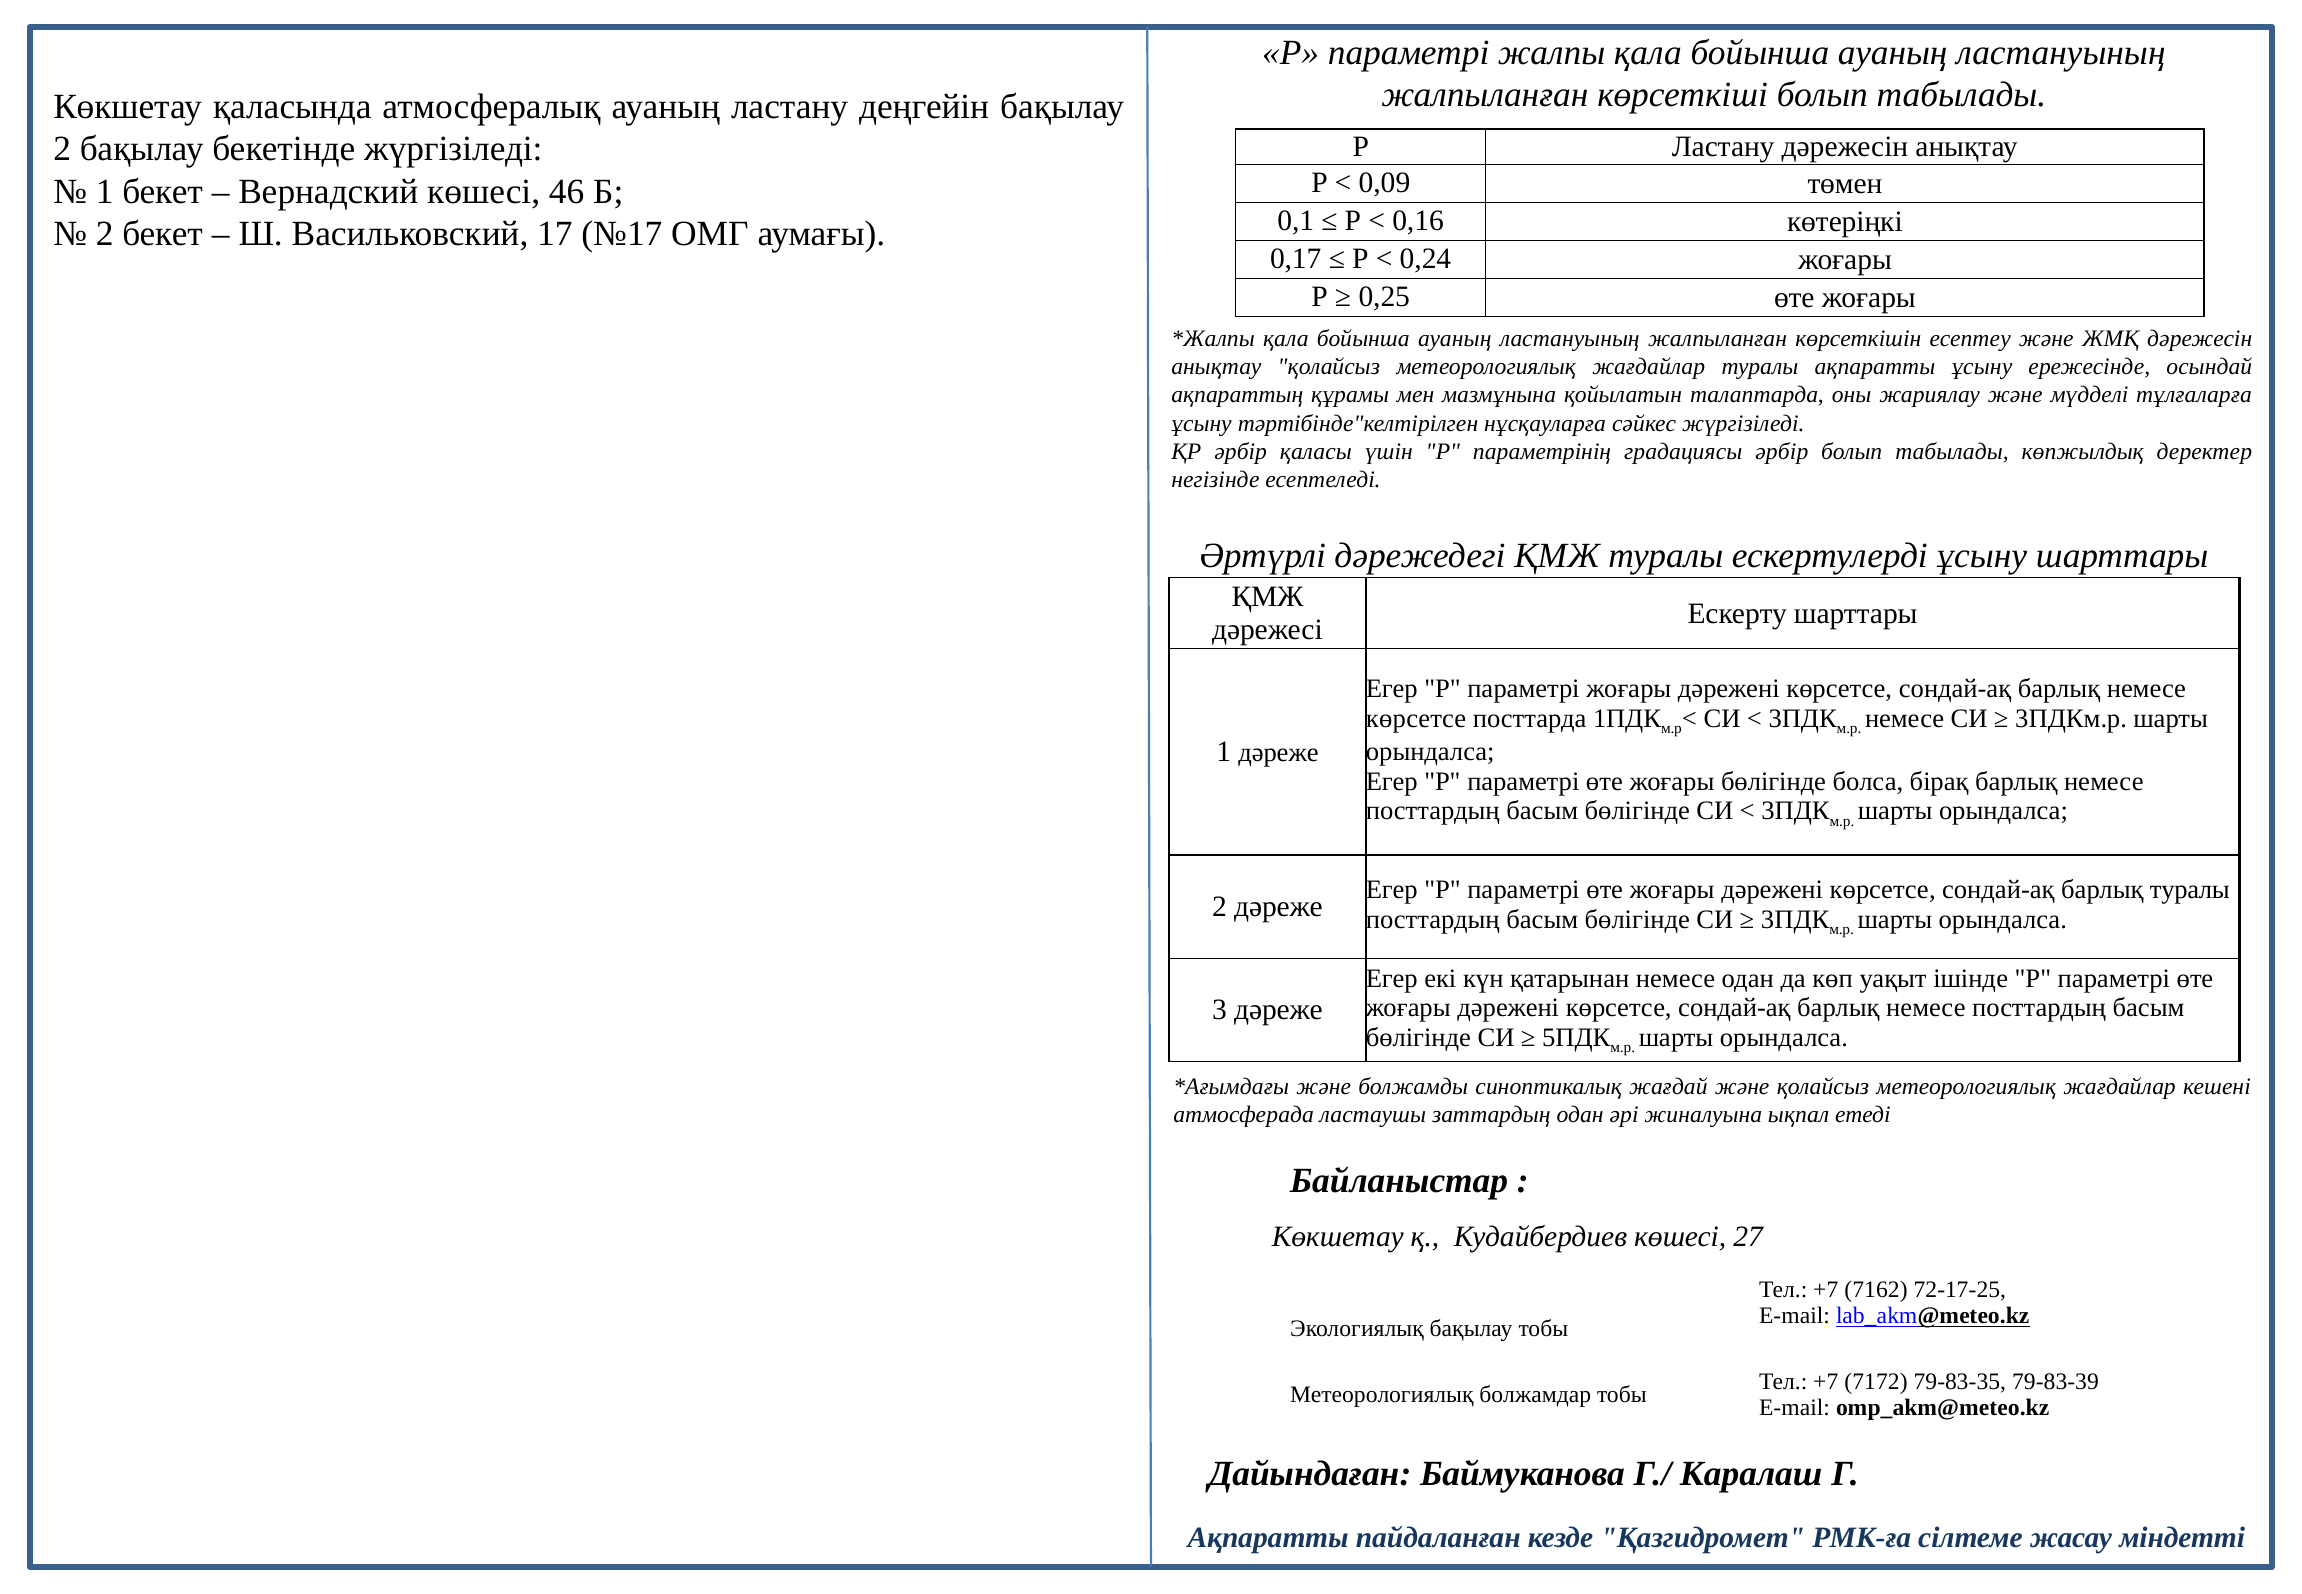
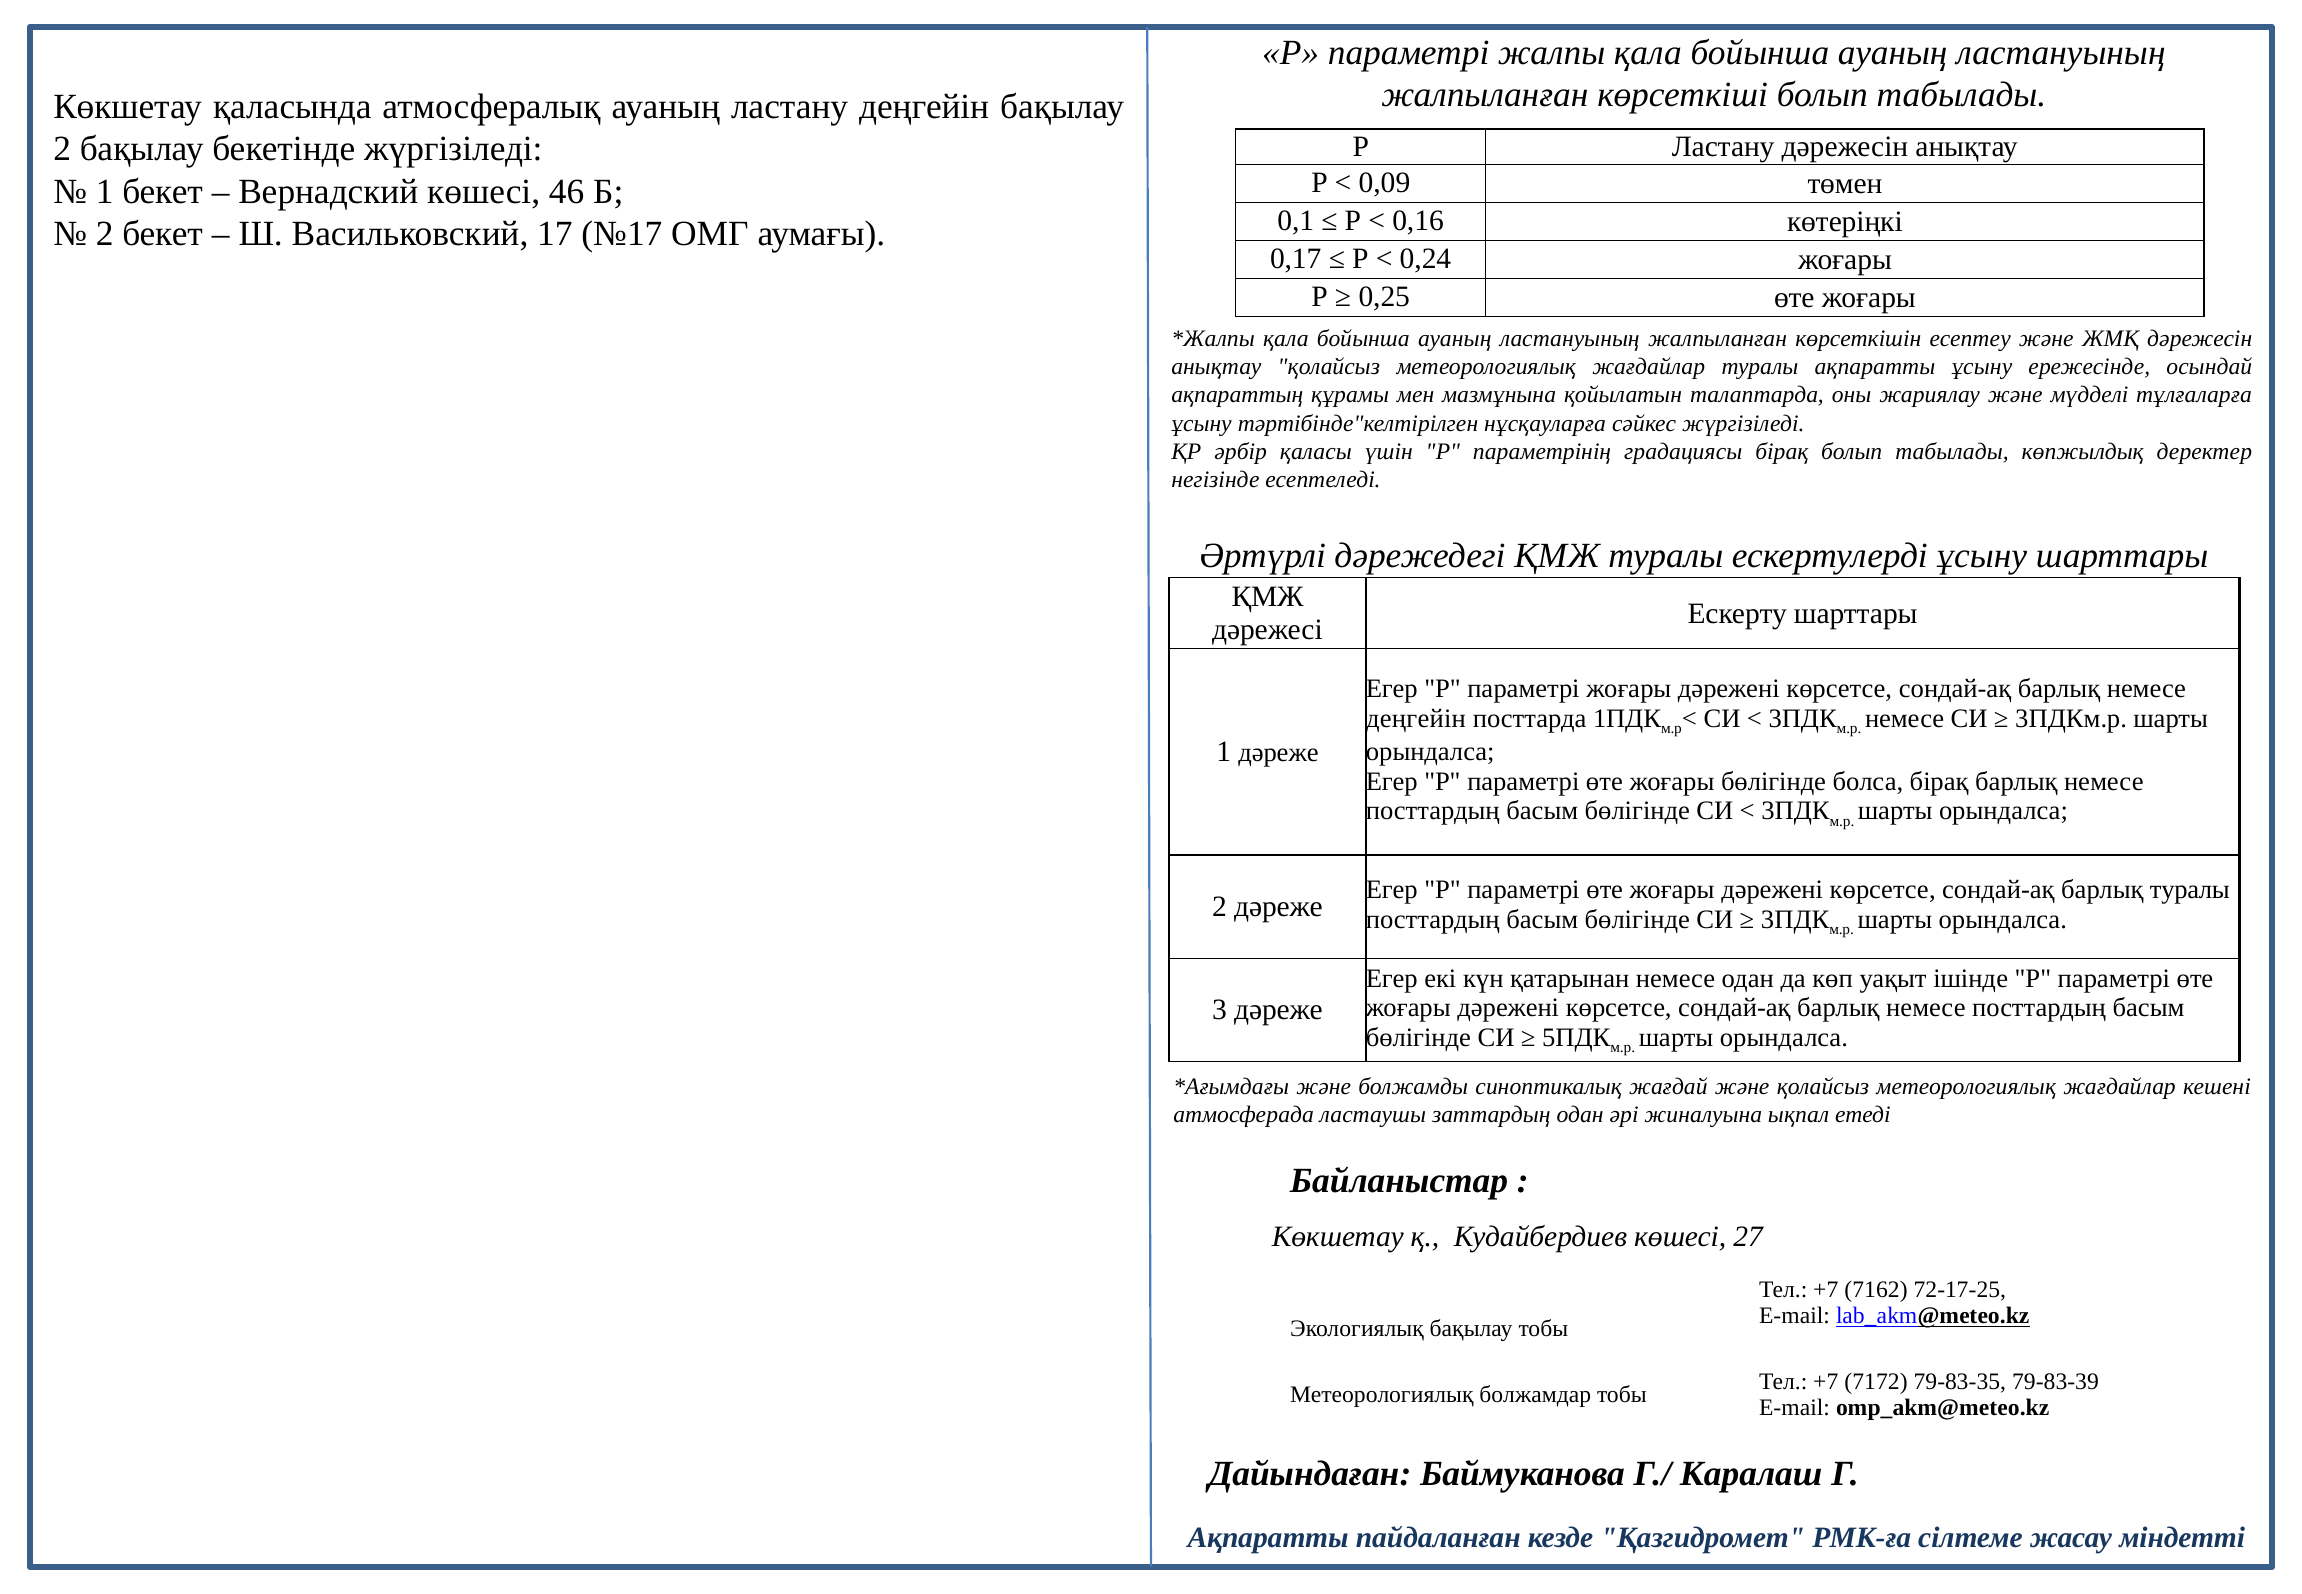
градациясы әрбір: әрбір -> бірақ
көрсетсе at (1416, 718): көрсетсе -> деңгейін
